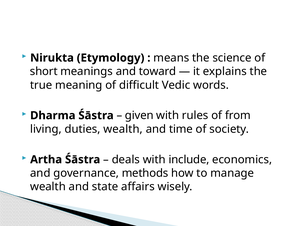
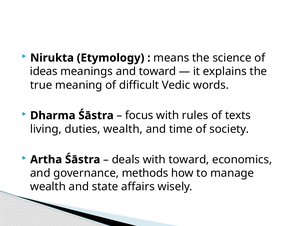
short: short -> ideas
given: given -> focus
from: from -> texts
with include: include -> toward
